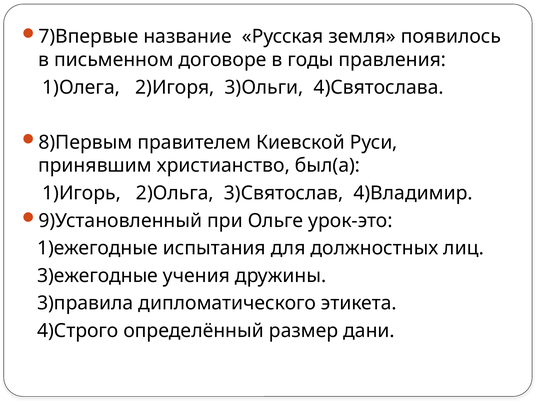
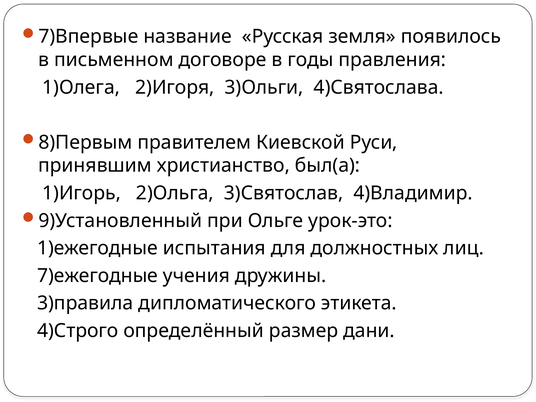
3)ежегодные: 3)ежегодные -> 7)ежегодные
